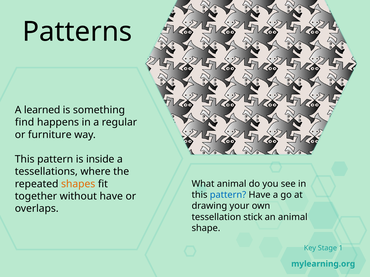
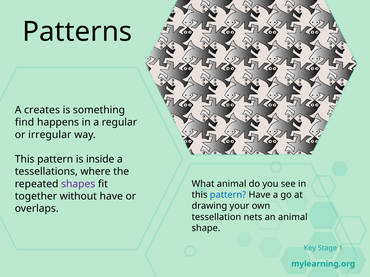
learned: learned -> creates
furniture: furniture -> irregular
shapes colour: orange -> purple
stick: stick -> nets
